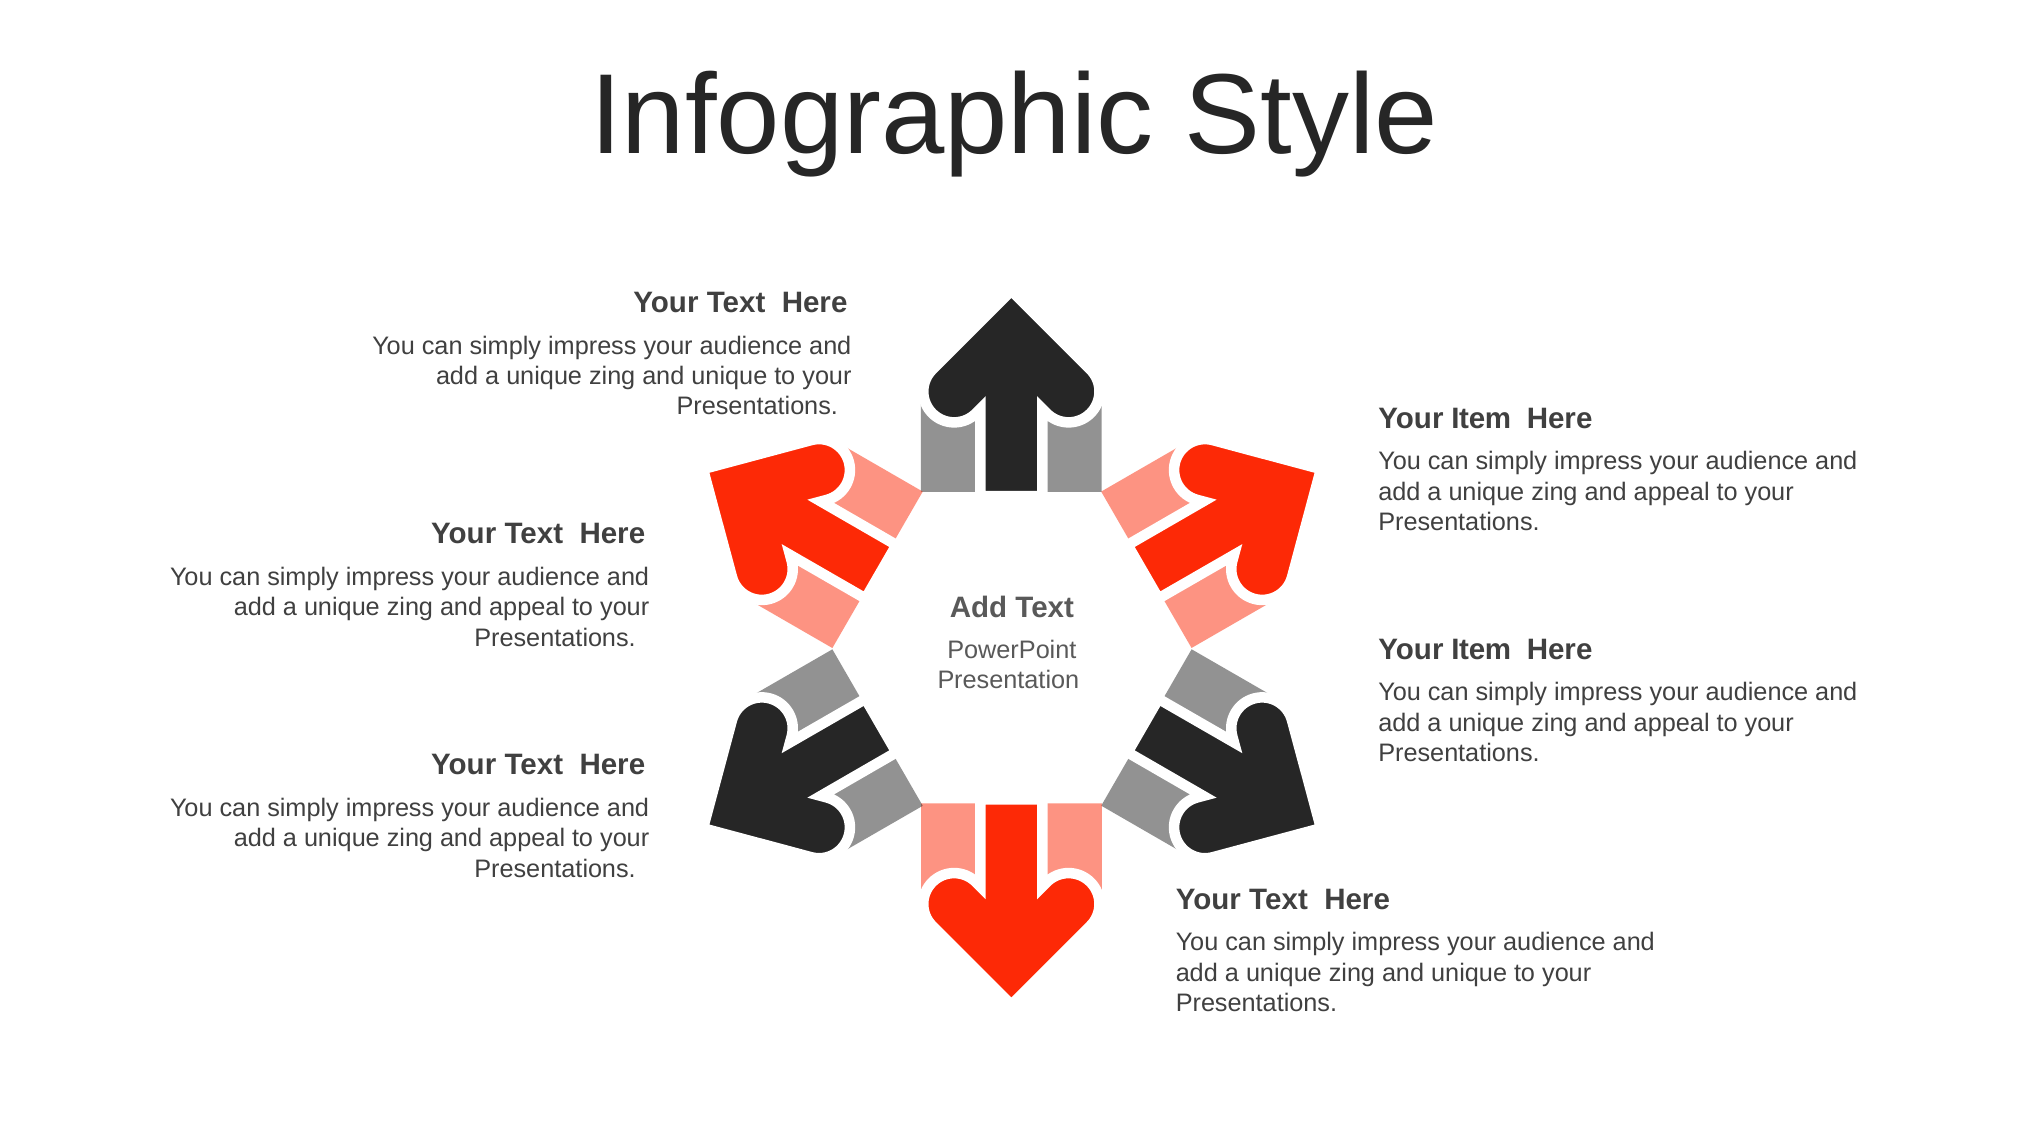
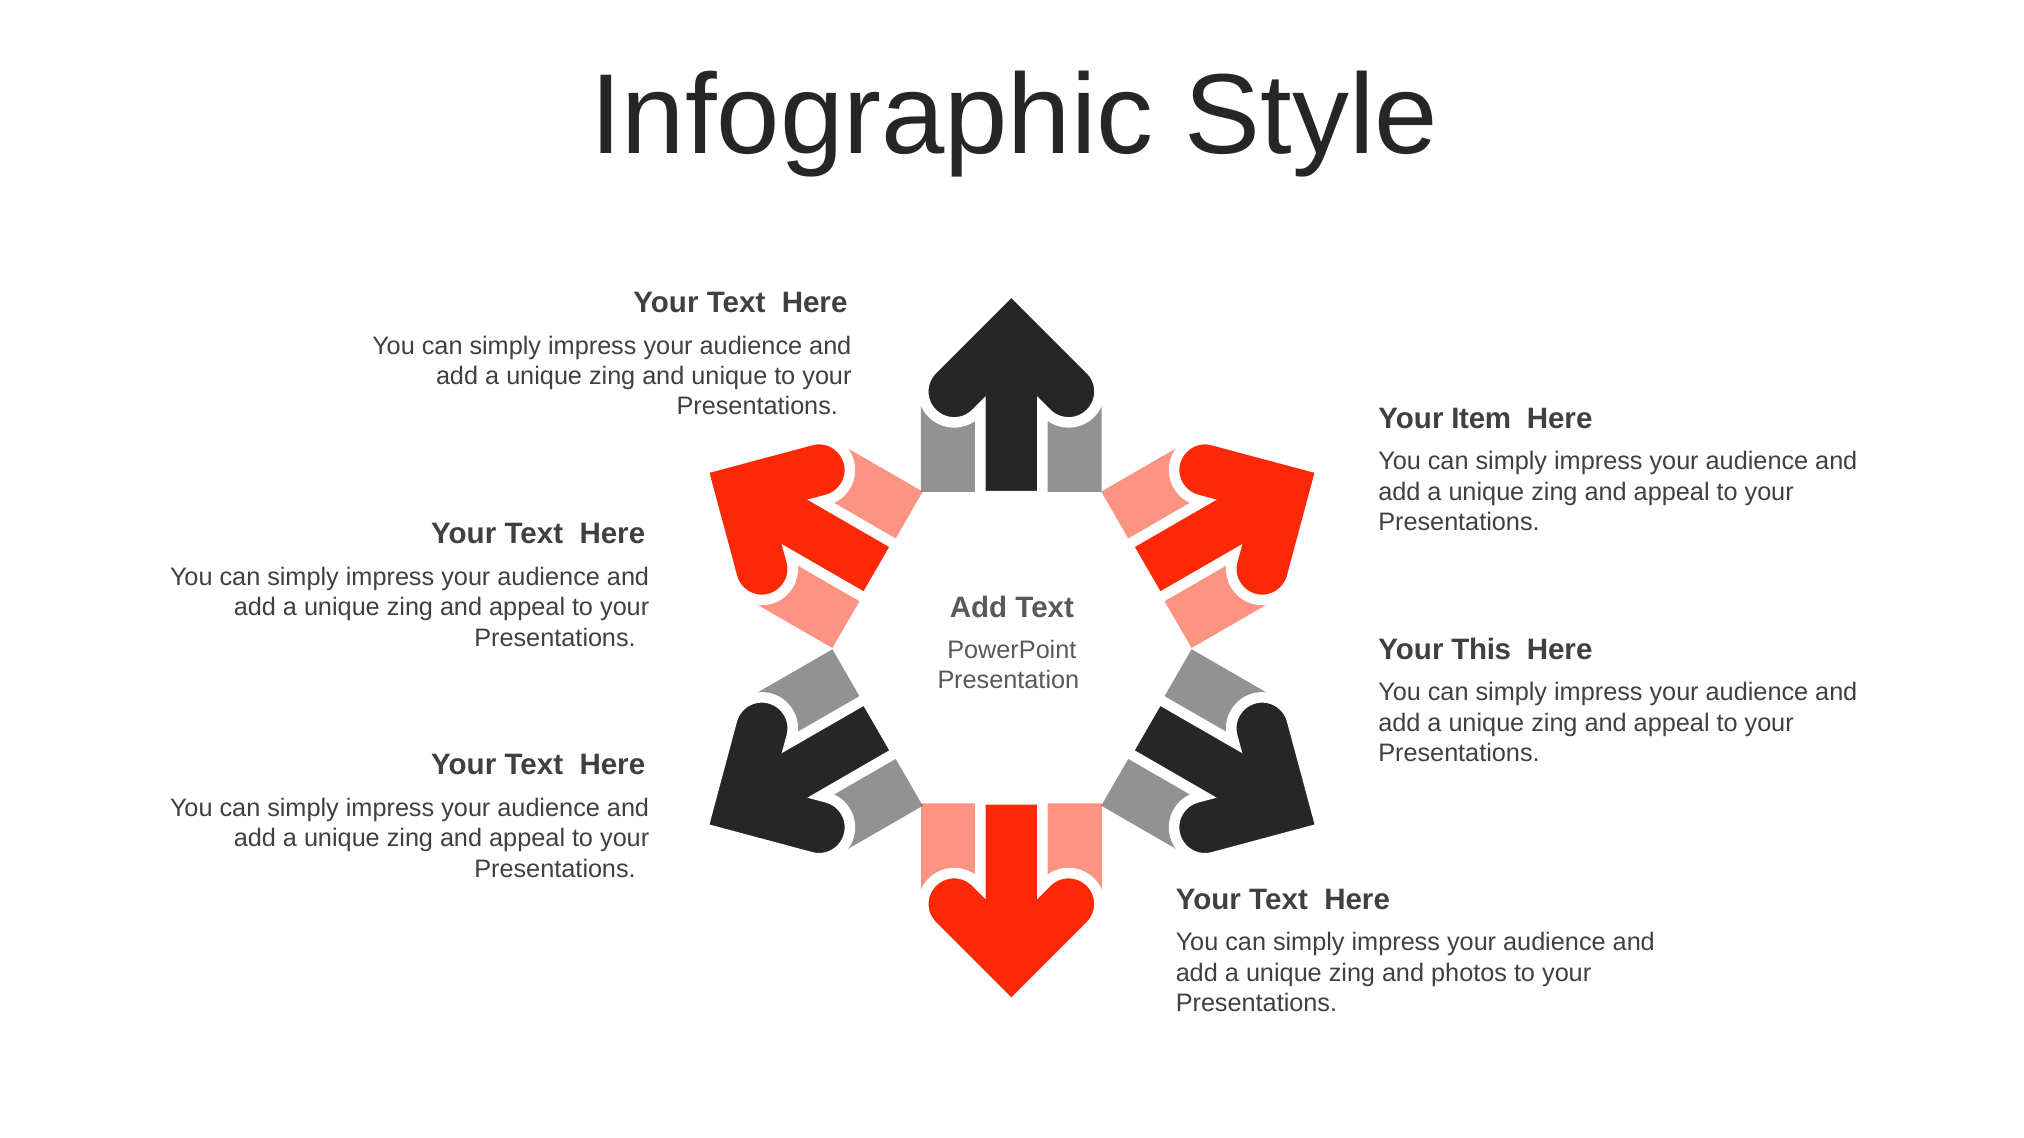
Item at (1481, 650): Item -> This
unique at (1469, 973): unique -> photos
